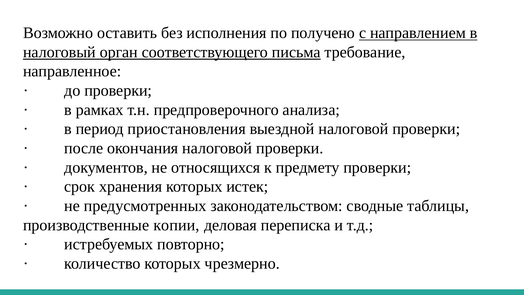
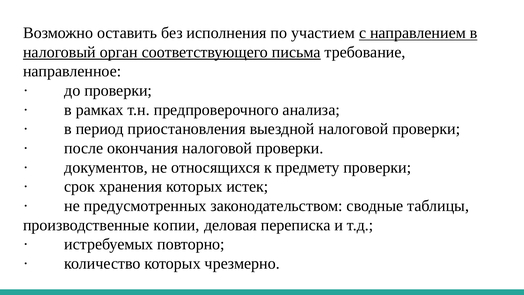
получено: получено -> участием
